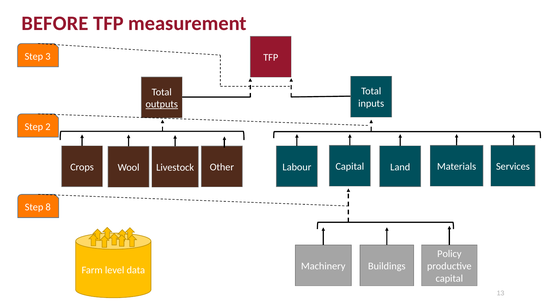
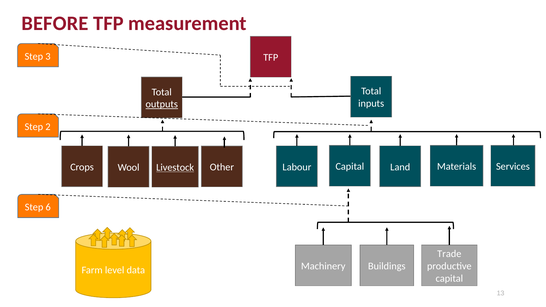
Livestock underline: none -> present
8: 8 -> 6
Policy: Policy -> Trade
